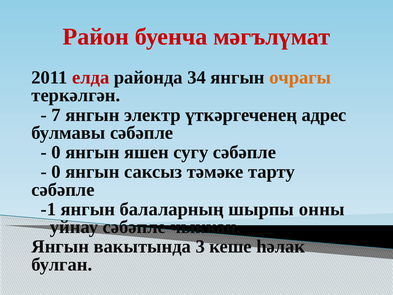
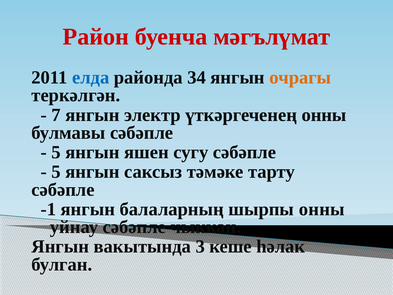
елда colour: red -> blue
үткәргеченең адрес: адрес -> онны
0 at (56, 152): 0 -> 5
0 at (56, 172): 0 -> 5
